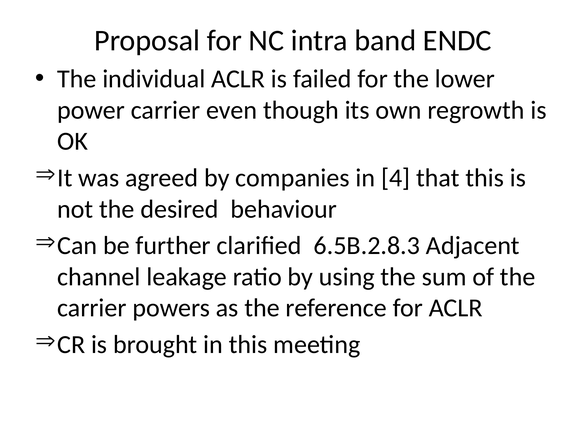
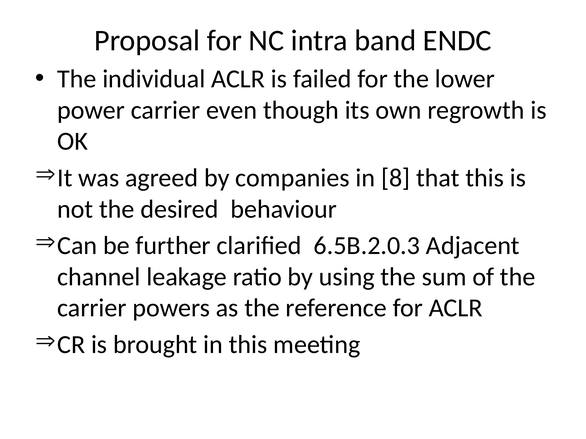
4: 4 -> 8
6.5B.2.8.3: 6.5B.2.8.3 -> 6.5B.2.0.3
